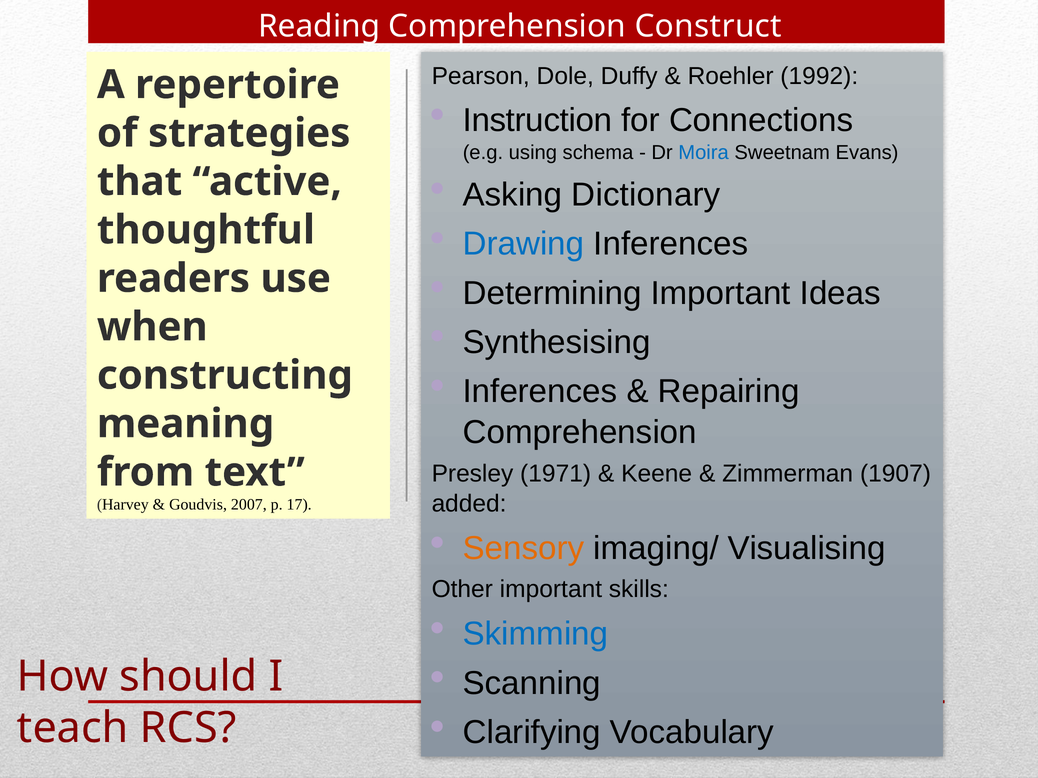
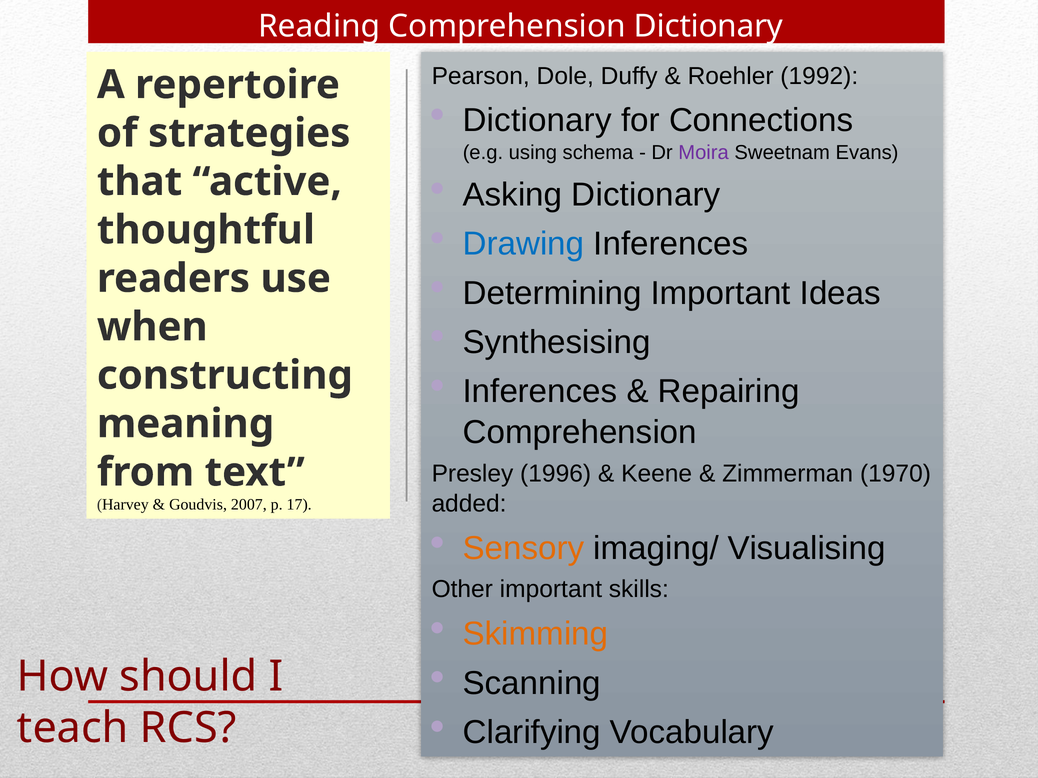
Comprehension Construct: Construct -> Dictionary
Instruction at (537, 121): Instruction -> Dictionary
Moira colour: blue -> purple
1971: 1971 -> 1996
1907: 1907 -> 1970
Skimming colour: blue -> orange
